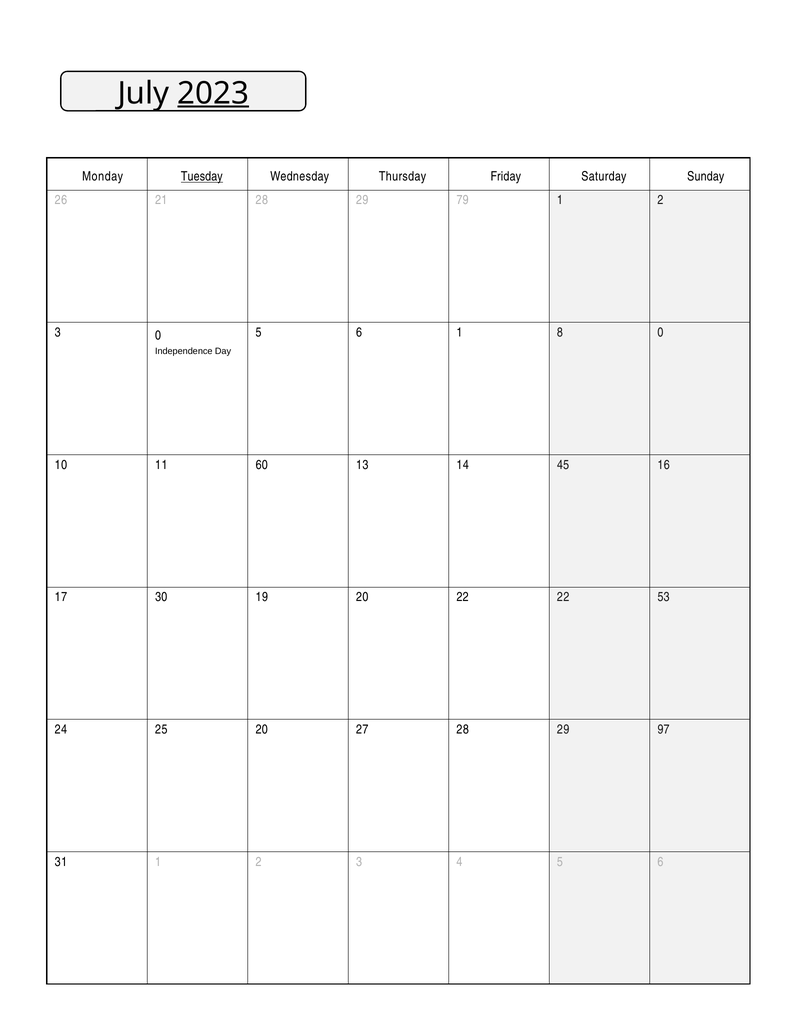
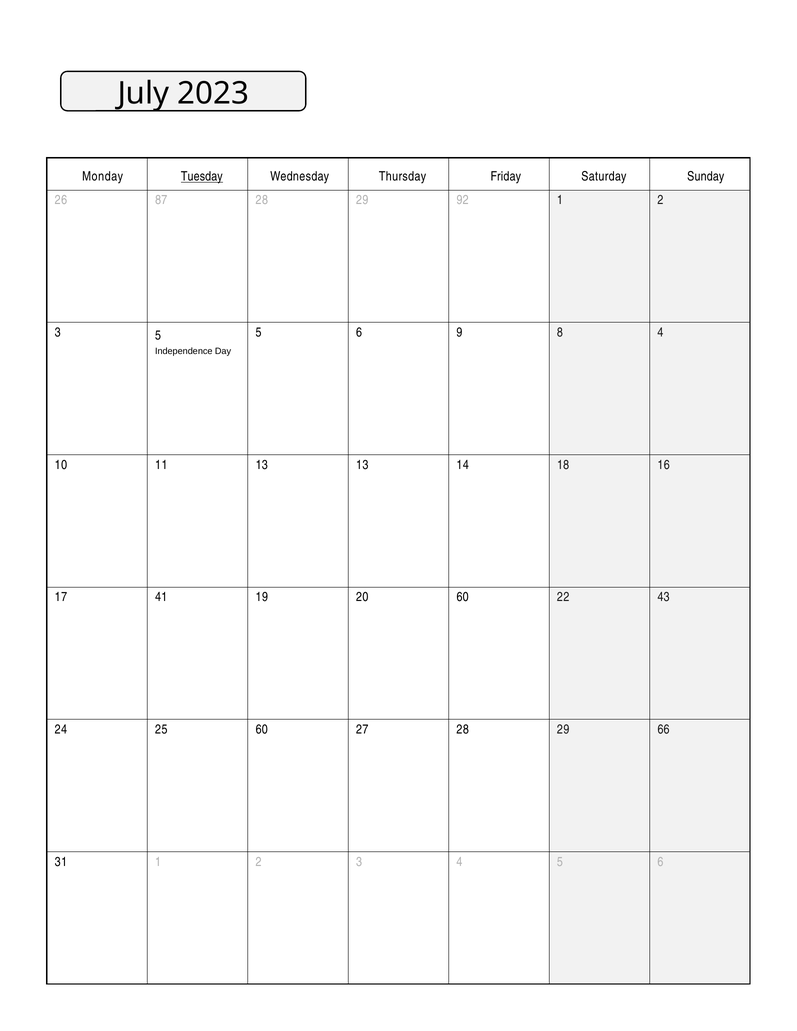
2023 underline: present -> none
21: 21 -> 87
79: 79 -> 92
3 0: 0 -> 5
6 1: 1 -> 9
8 0: 0 -> 4
11 60: 60 -> 13
45: 45 -> 18
30: 30 -> 41
20 22: 22 -> 60
53: 53 -> 43
25 20: 20 -> 60
97: 97 -> 66
